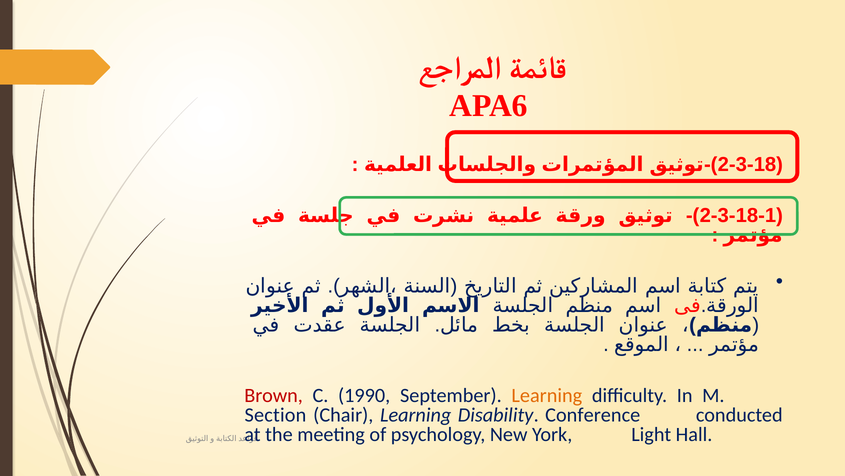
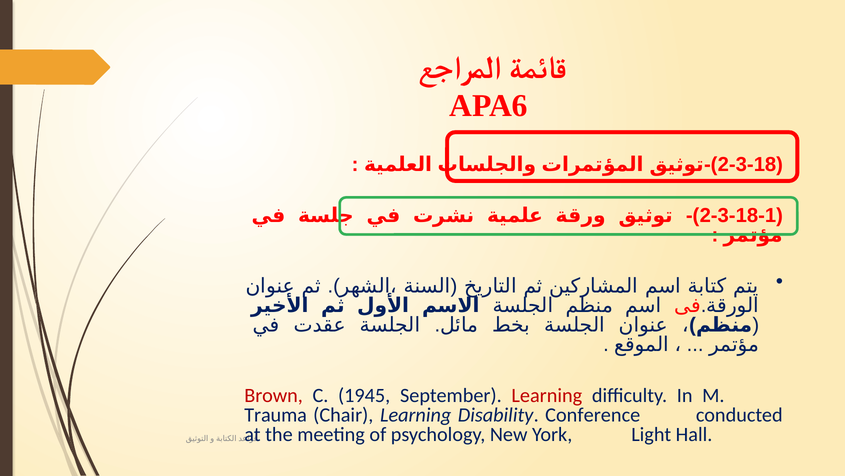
1990: 1990 -> 1945
Learning at (547, 395) colour: orange -> red
Section: Section -> Trauma
